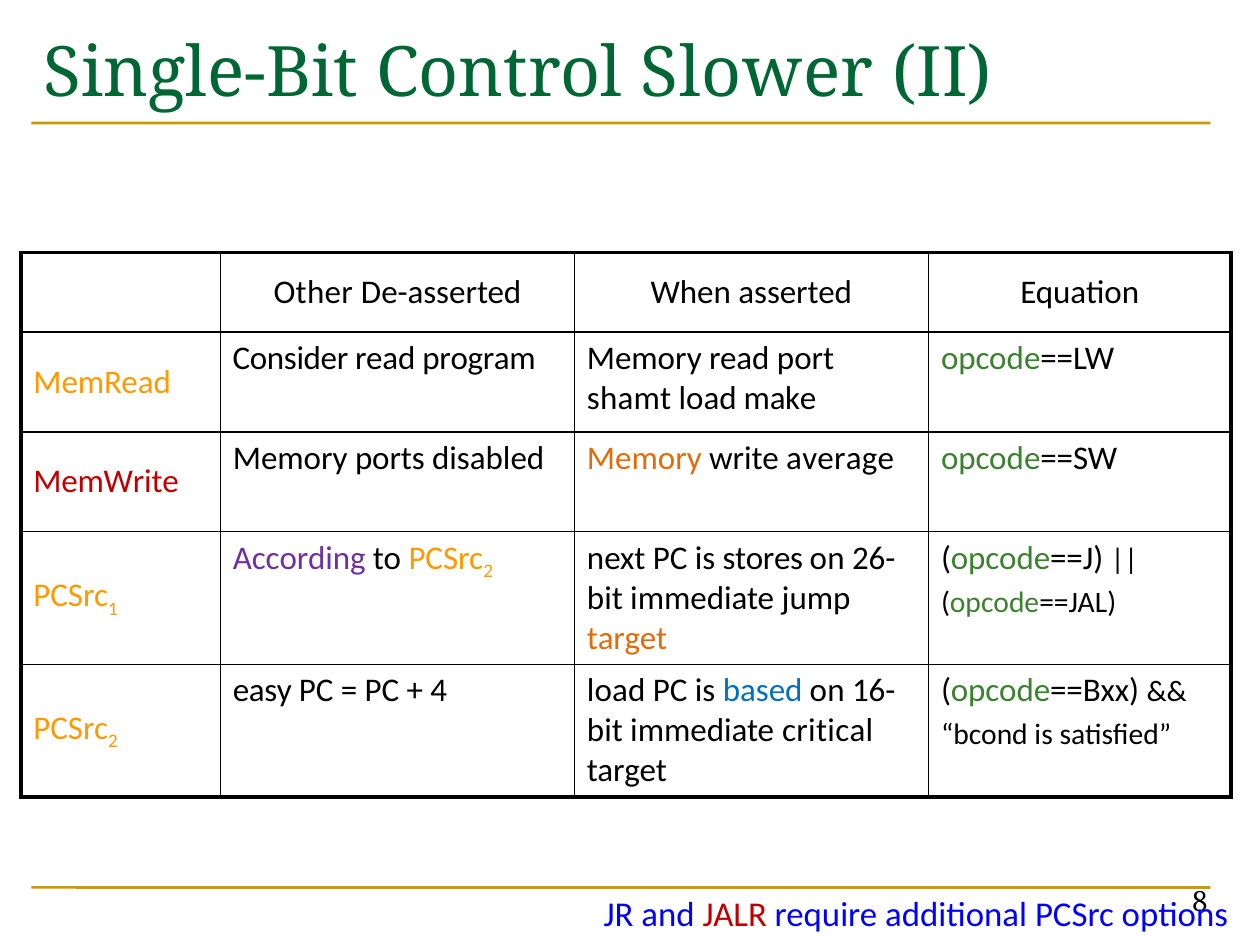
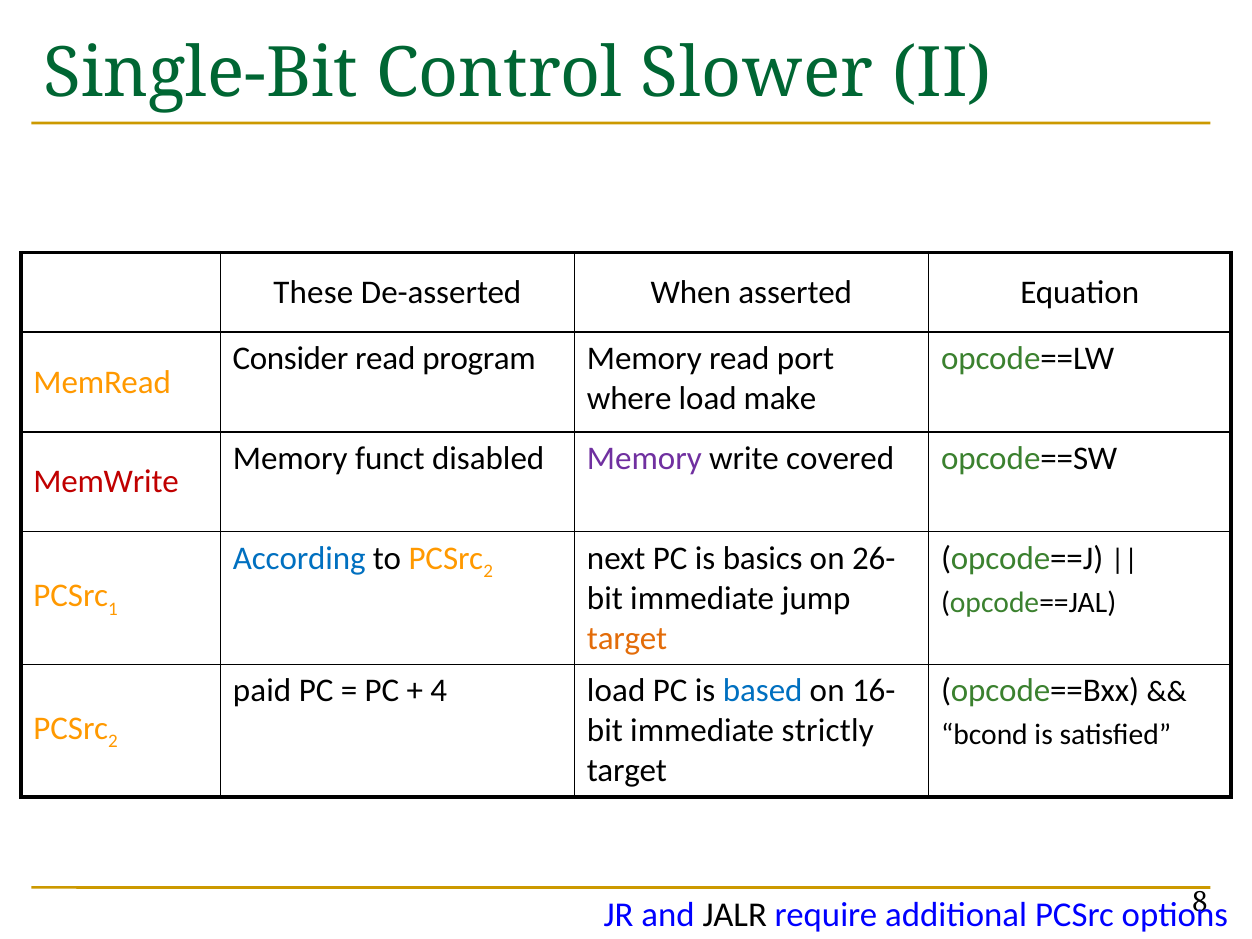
Other: Other -> These
shamt: shamt -> where
ports: ports -> funct
Memory at (644, 458) colour: orange -> purple
average: average -> covered
According colour: purple -> blue
stores: stores -> basics
easy: easy -> paid
critical: critical -> strictly
JALR colour: red -> black
